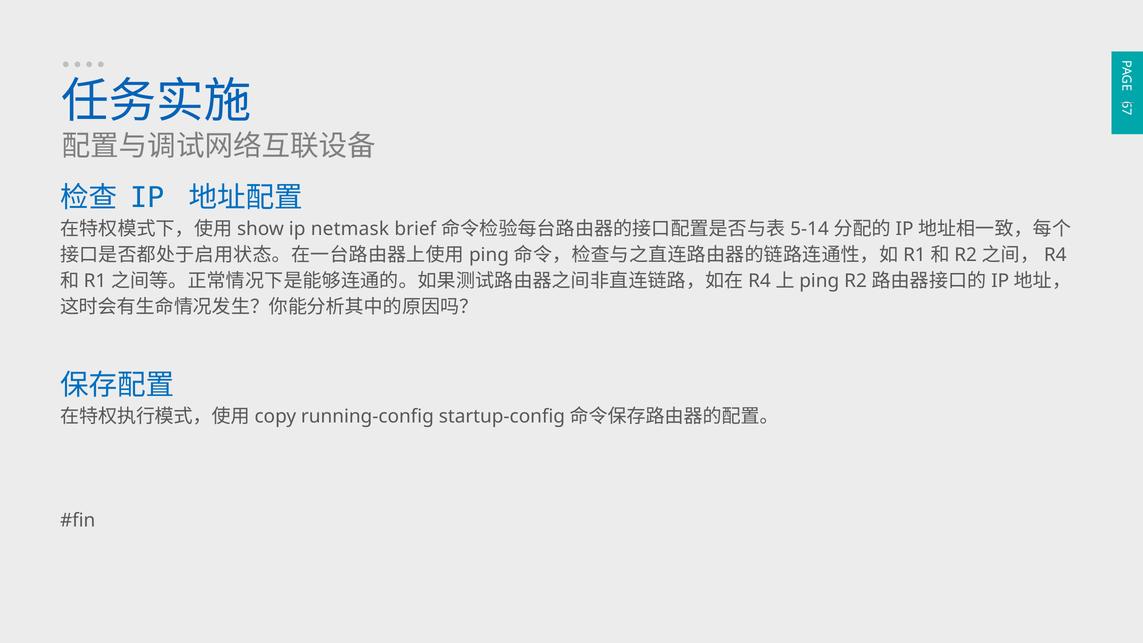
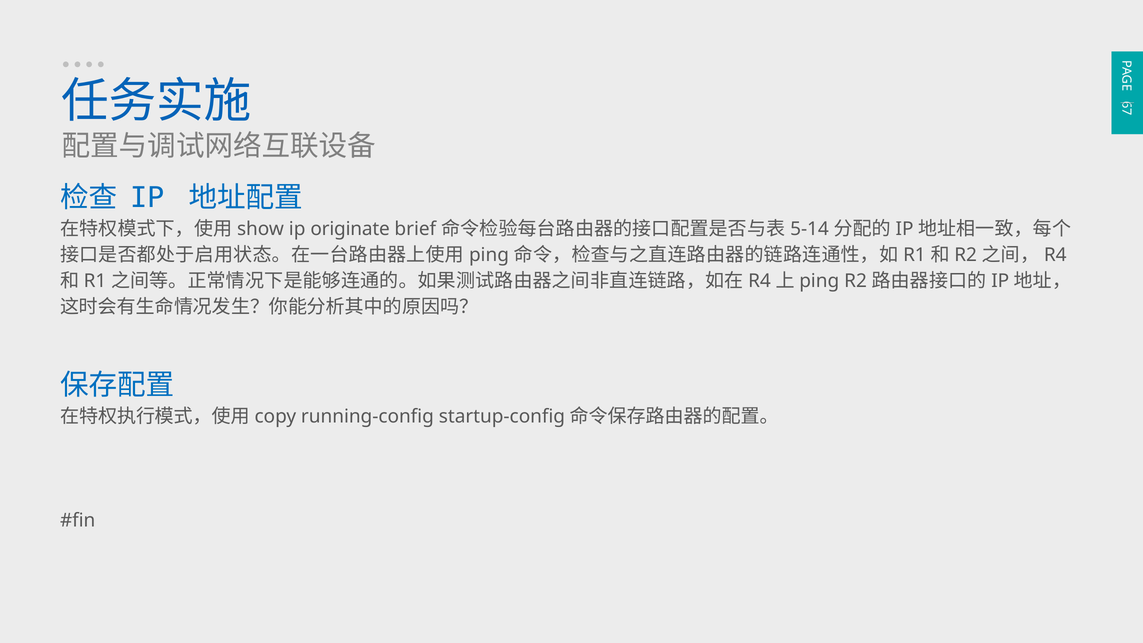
netmask: netmask -> originate
